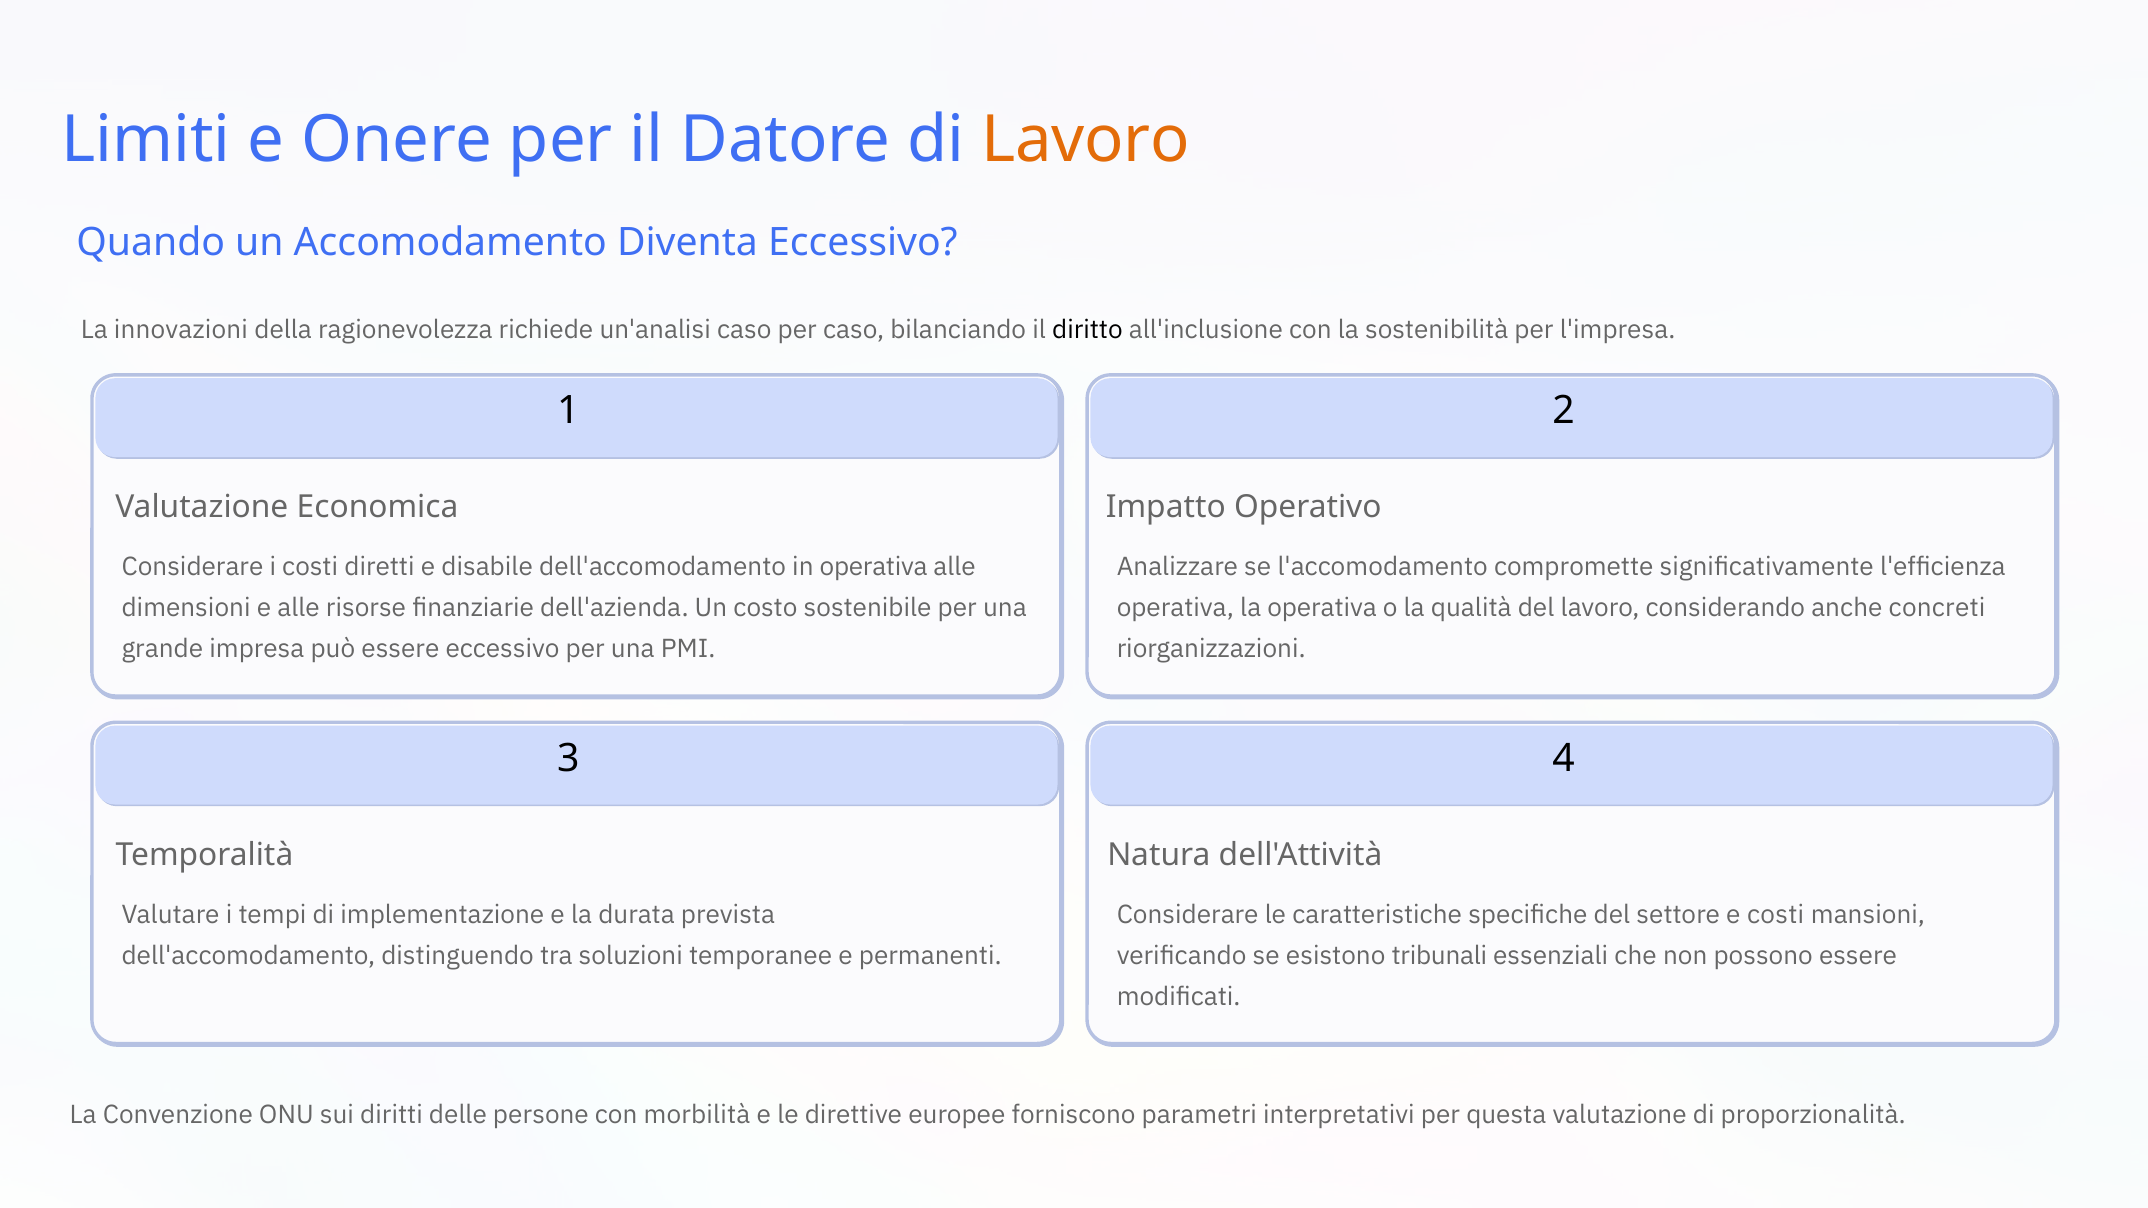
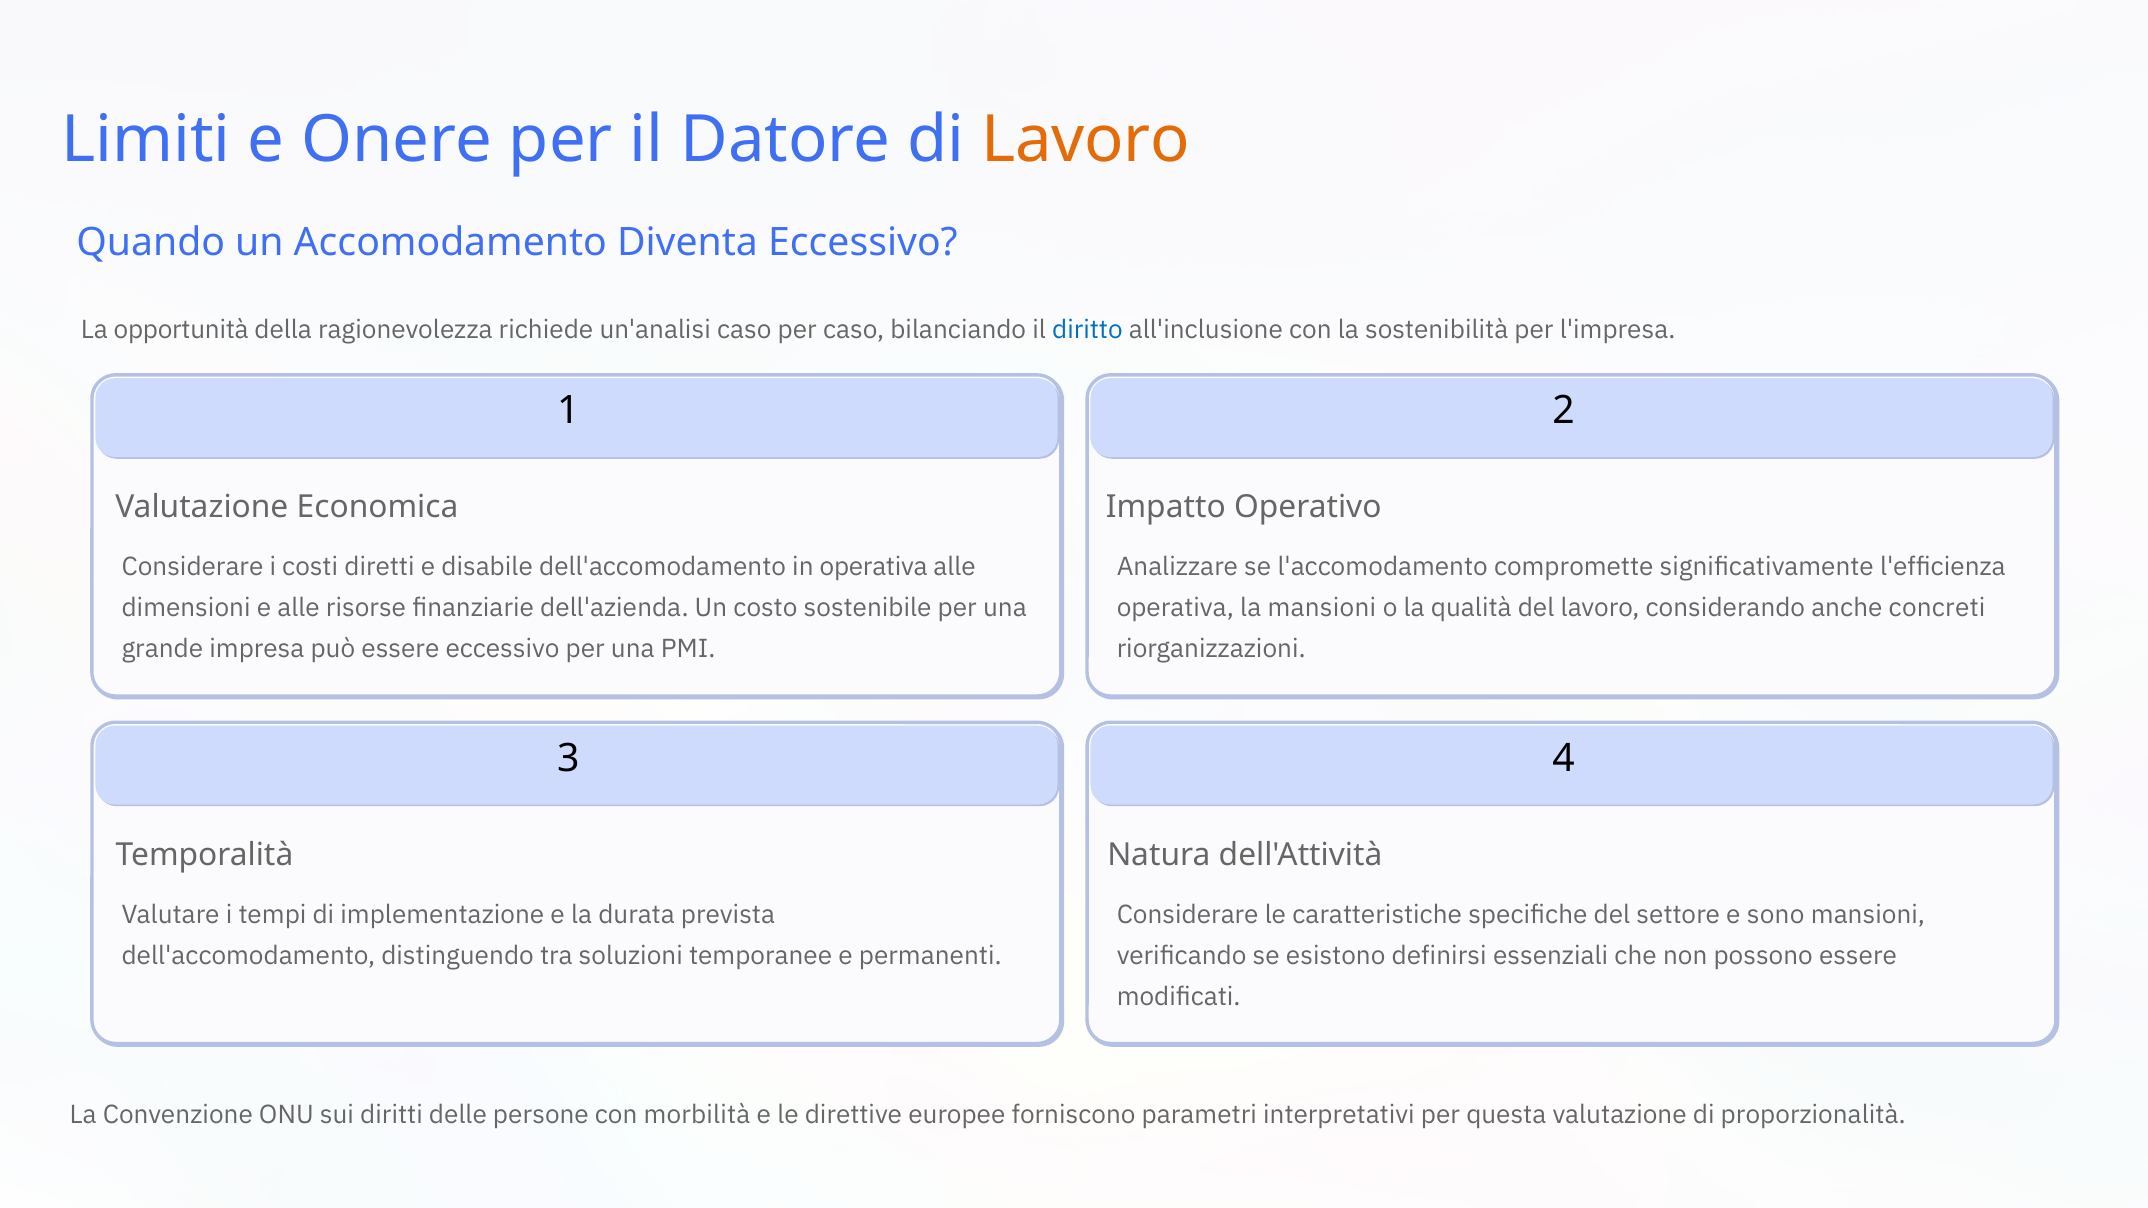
innovazioni: innovazioni -> opportunità
diritto colour: black -> blue
la operativa: operativa -> mansioni
e costi: costi -> sono
tribunali: tribunali -> definirsi
